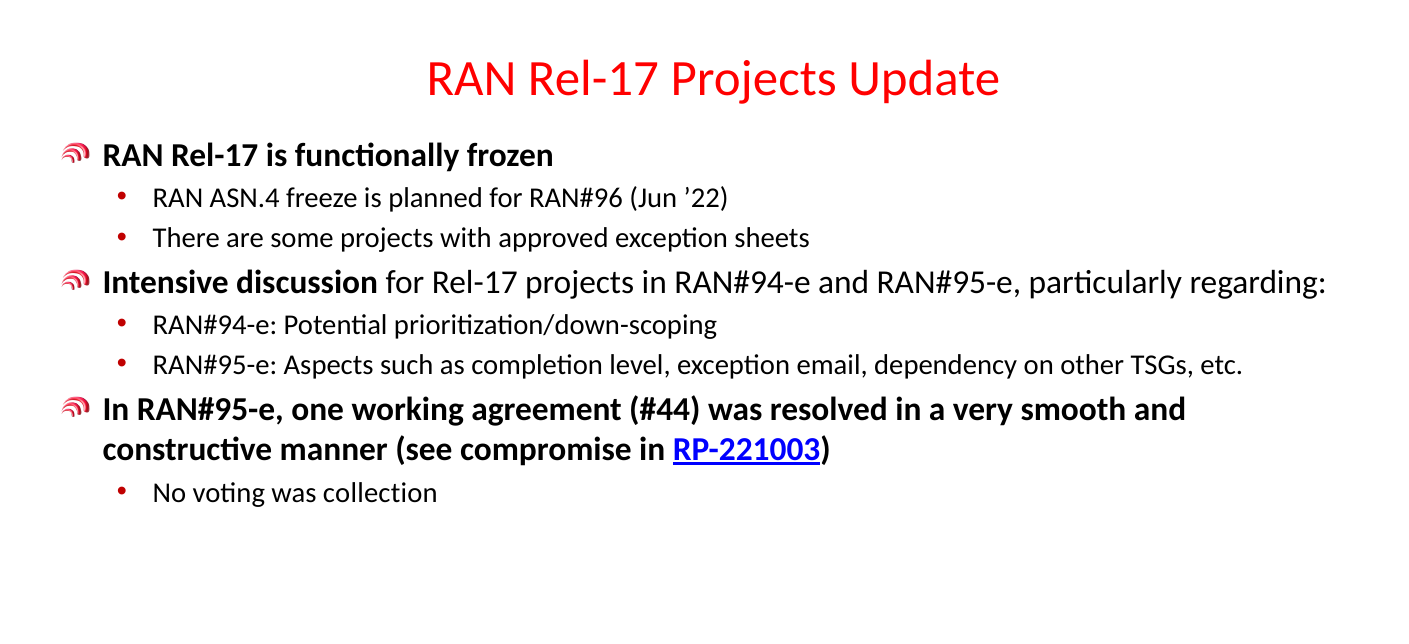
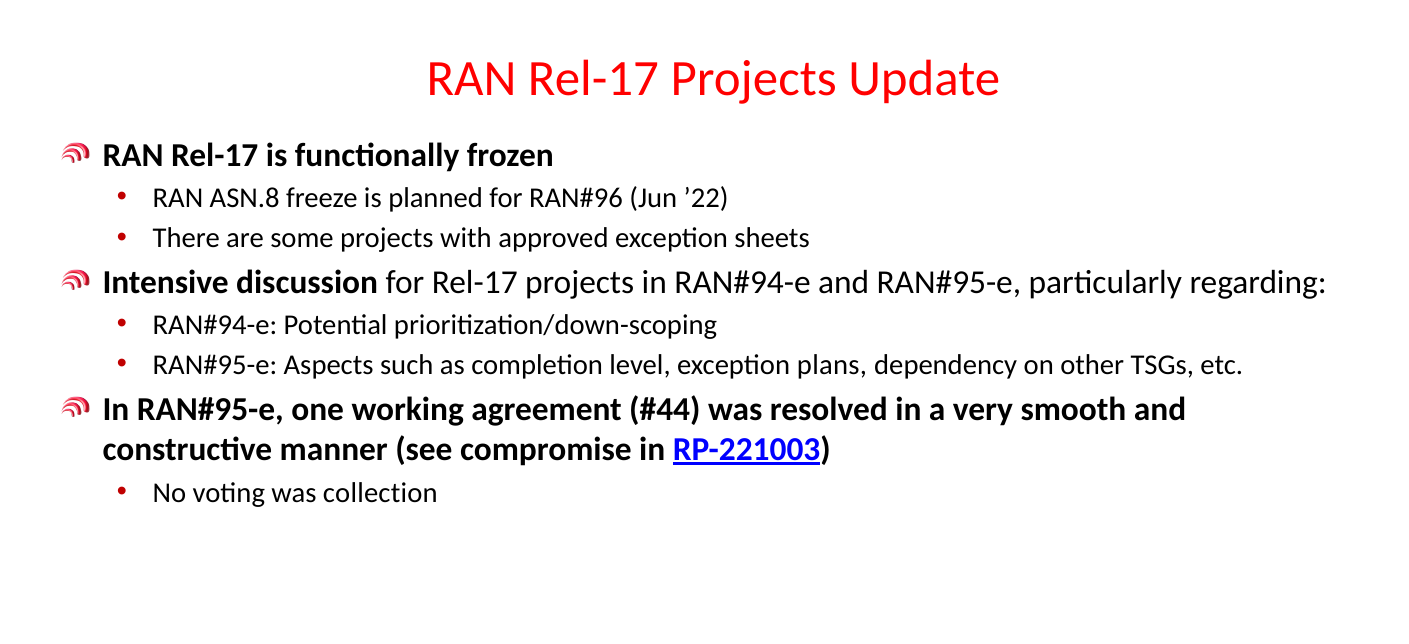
ASN.4: ASN.4 -> ASN.8
email: email -> plans
